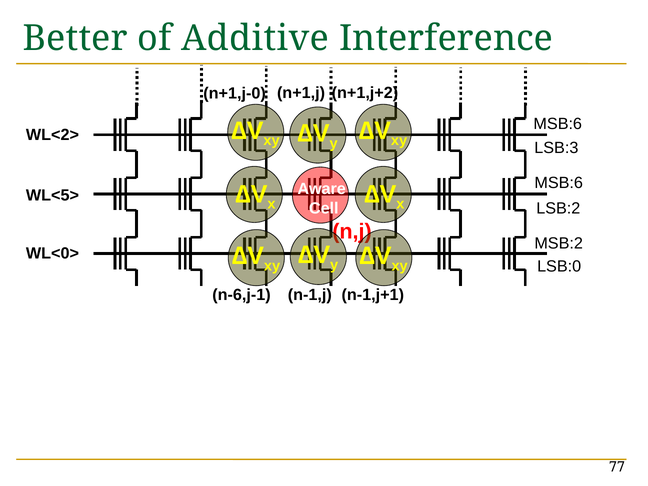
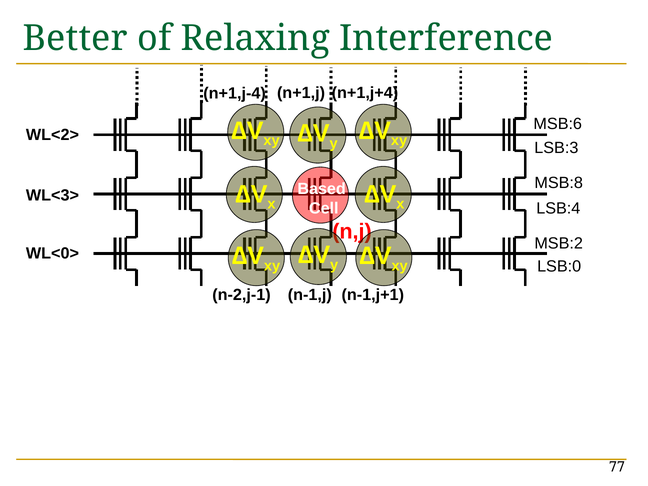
Additive: Additive -> Relaxing
n+1,j-0: n+1,j-0 -> n+1,j-4
n+1,j+2: n+1,j+2 -> n+1,j+4
MSB:6 at (559, 183): MSB:6 -> MSB:8
Aware: Aware -> Based
WL<5>: WL<5> -> WL<3>
LSB:2: LSB:2 -> LSB:4
n-6,j-1: n-6,j-1 -> n-2,j-1
